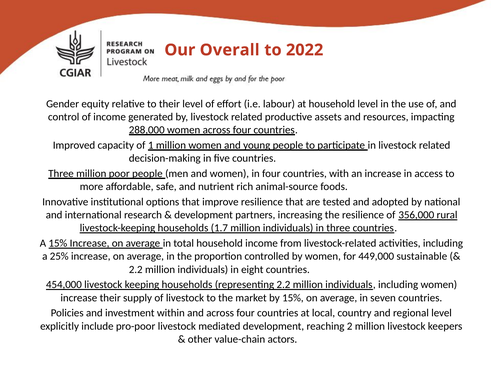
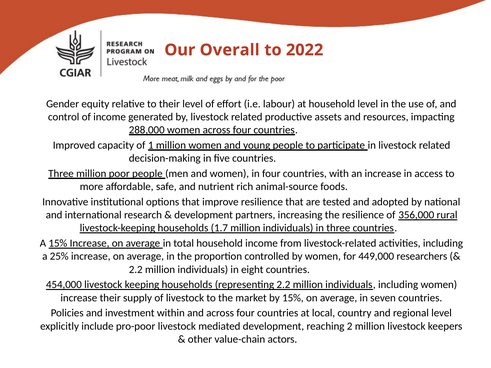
sustainable: sustainable -> researchers
